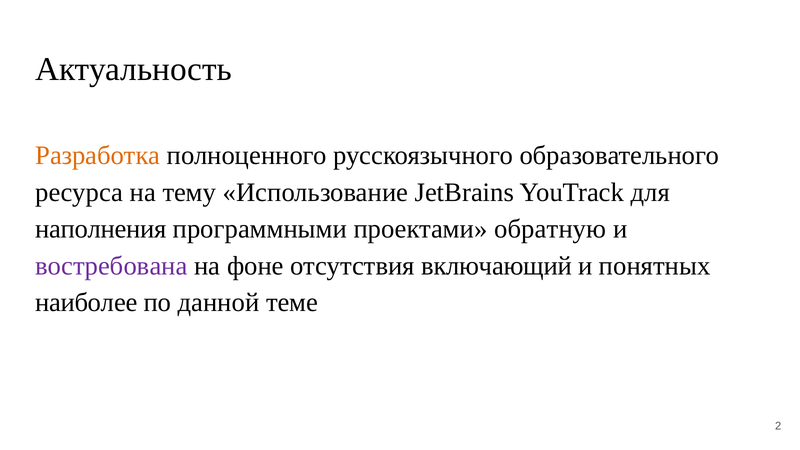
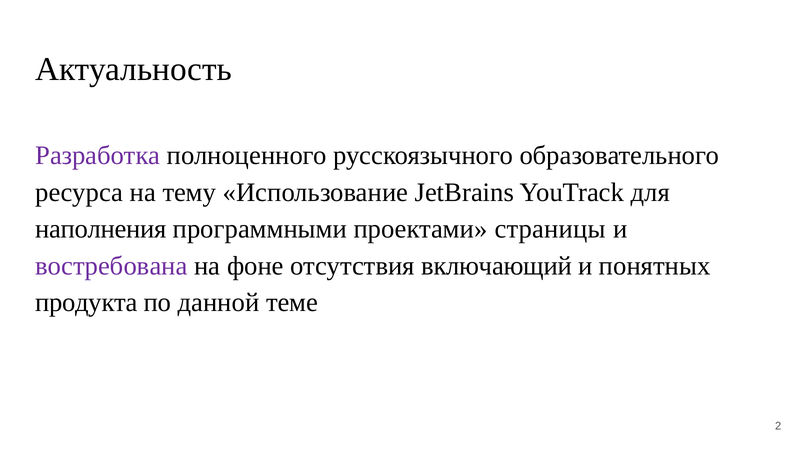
Разработка colour: orange -> purple
обратную: обратную -> страницы
наиболее: наиболее -> продукта
